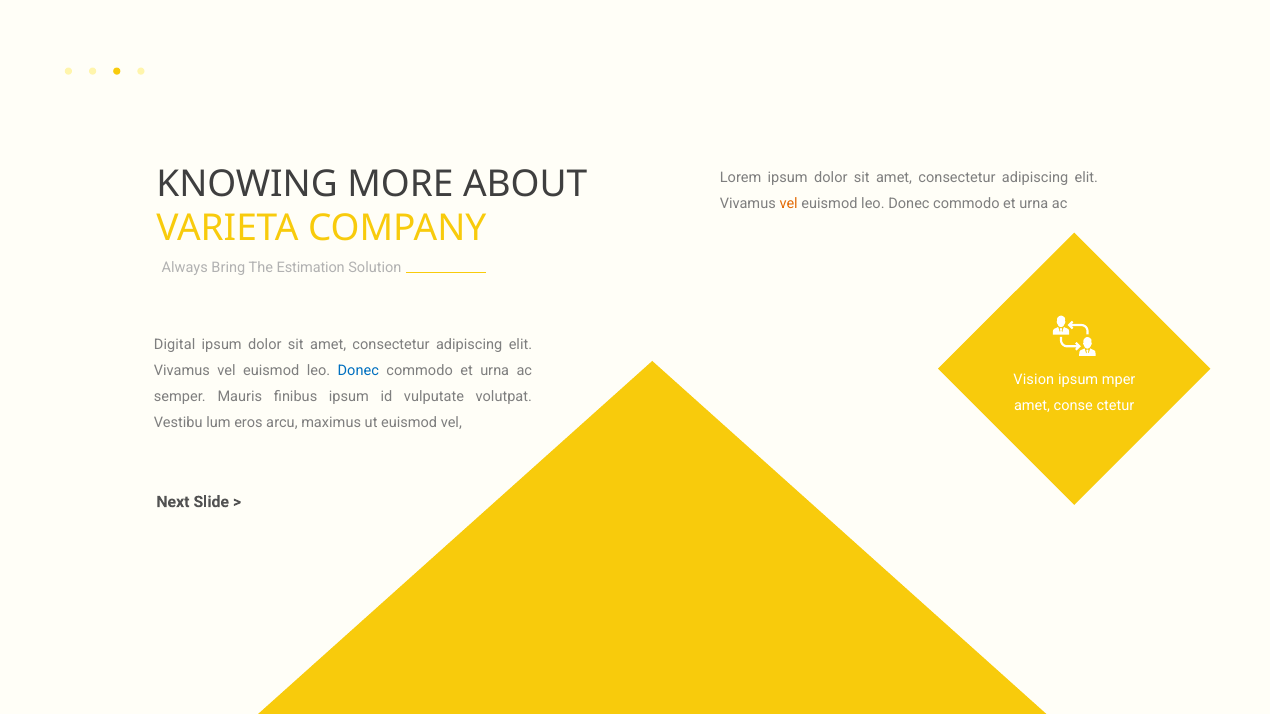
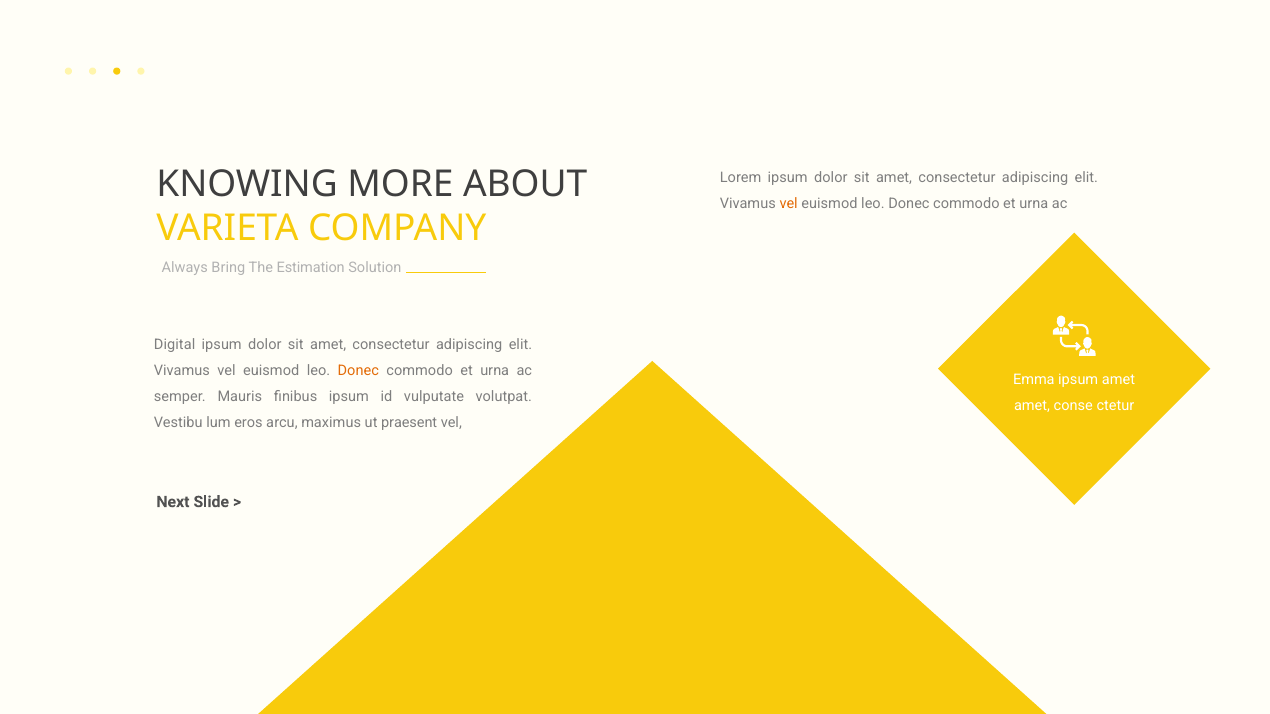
Donec at (358, 371) colour: blue -> orange
Vision: Vision -> Emma
ipsum mper: mper -> amet
ut euismod: euismod -> praesent
